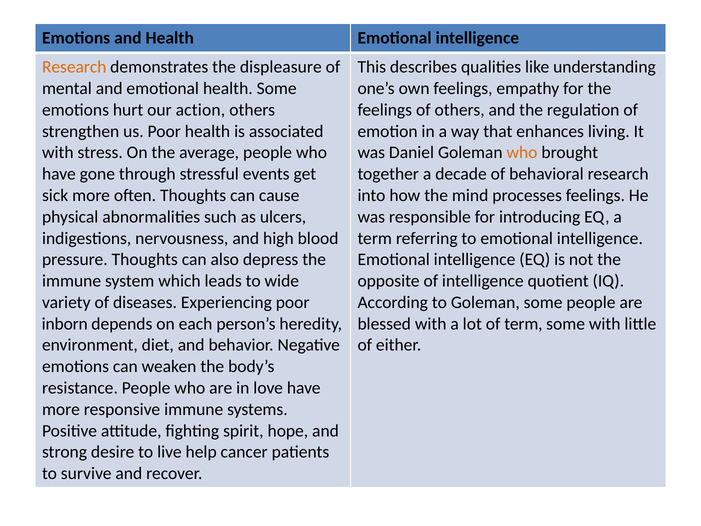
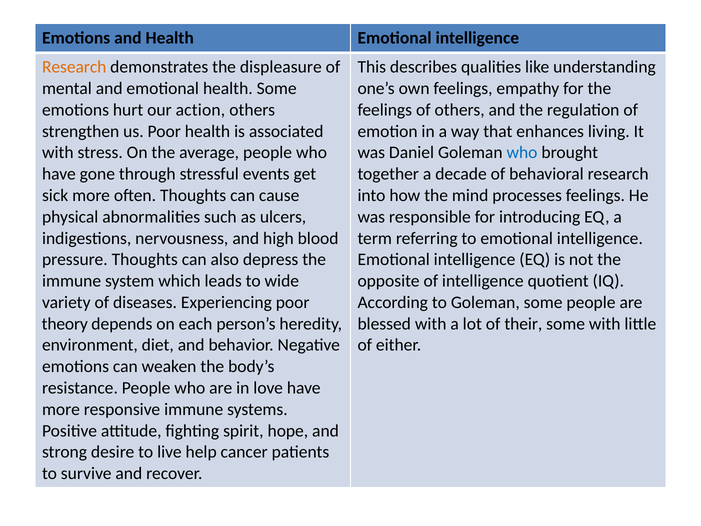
who at (522, 153) colour: orange -> blue
inborn: inborn -> theory
of term: term -> their
